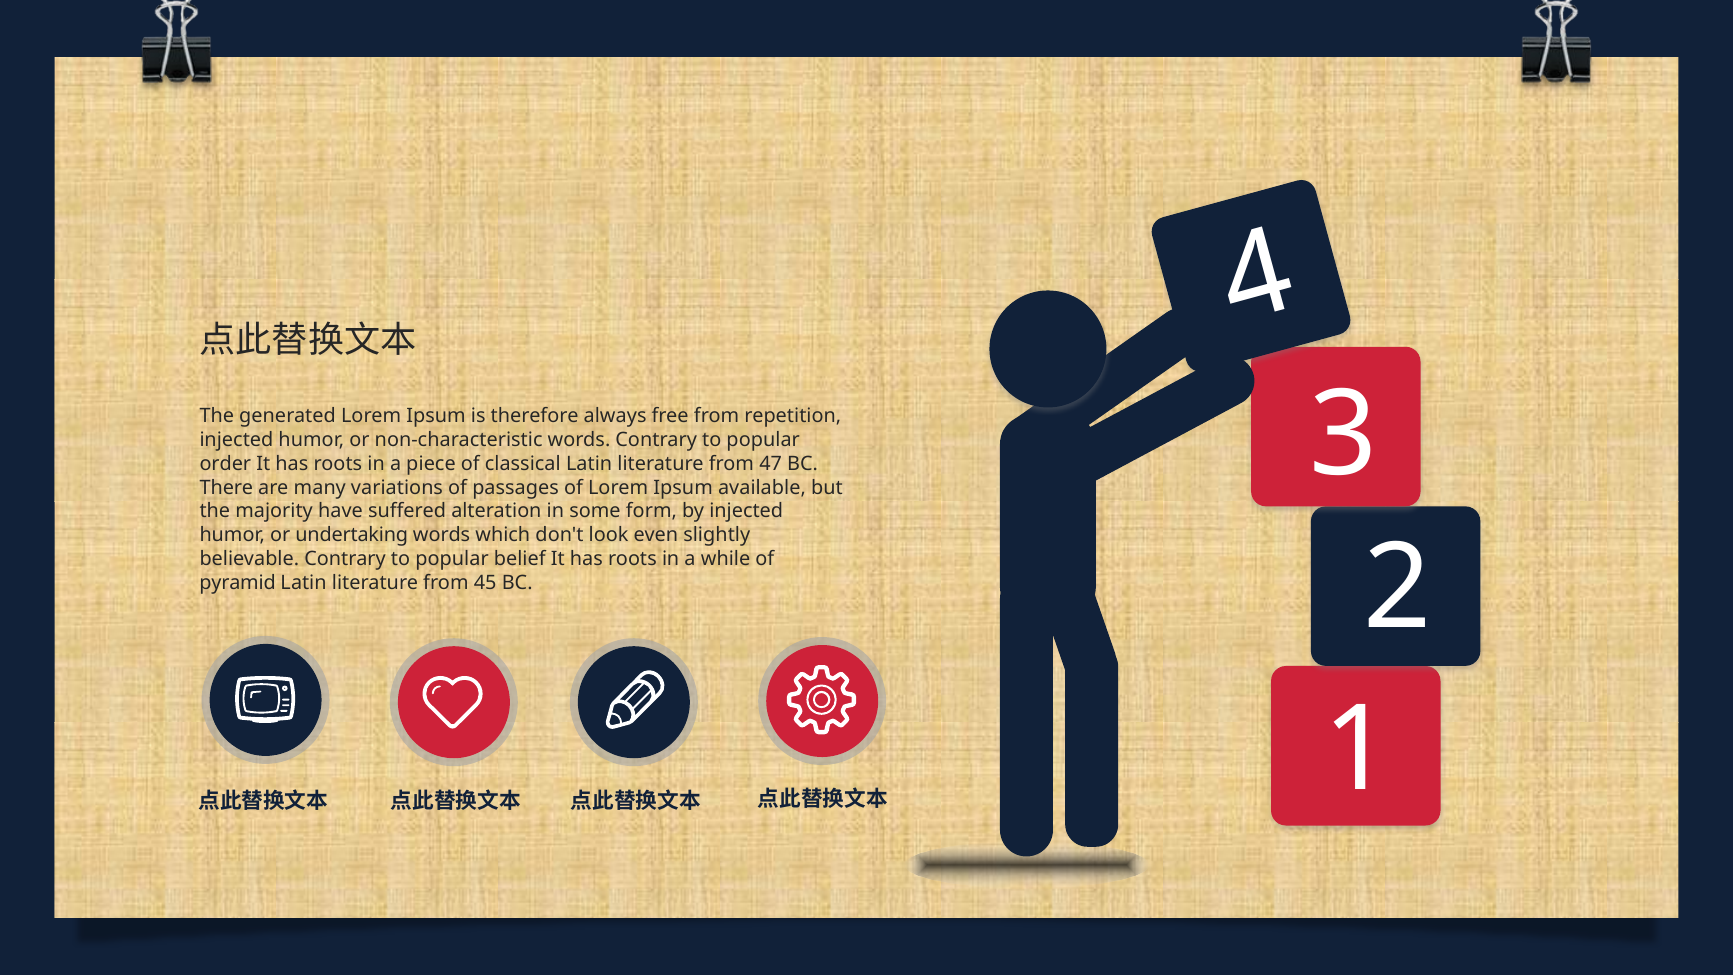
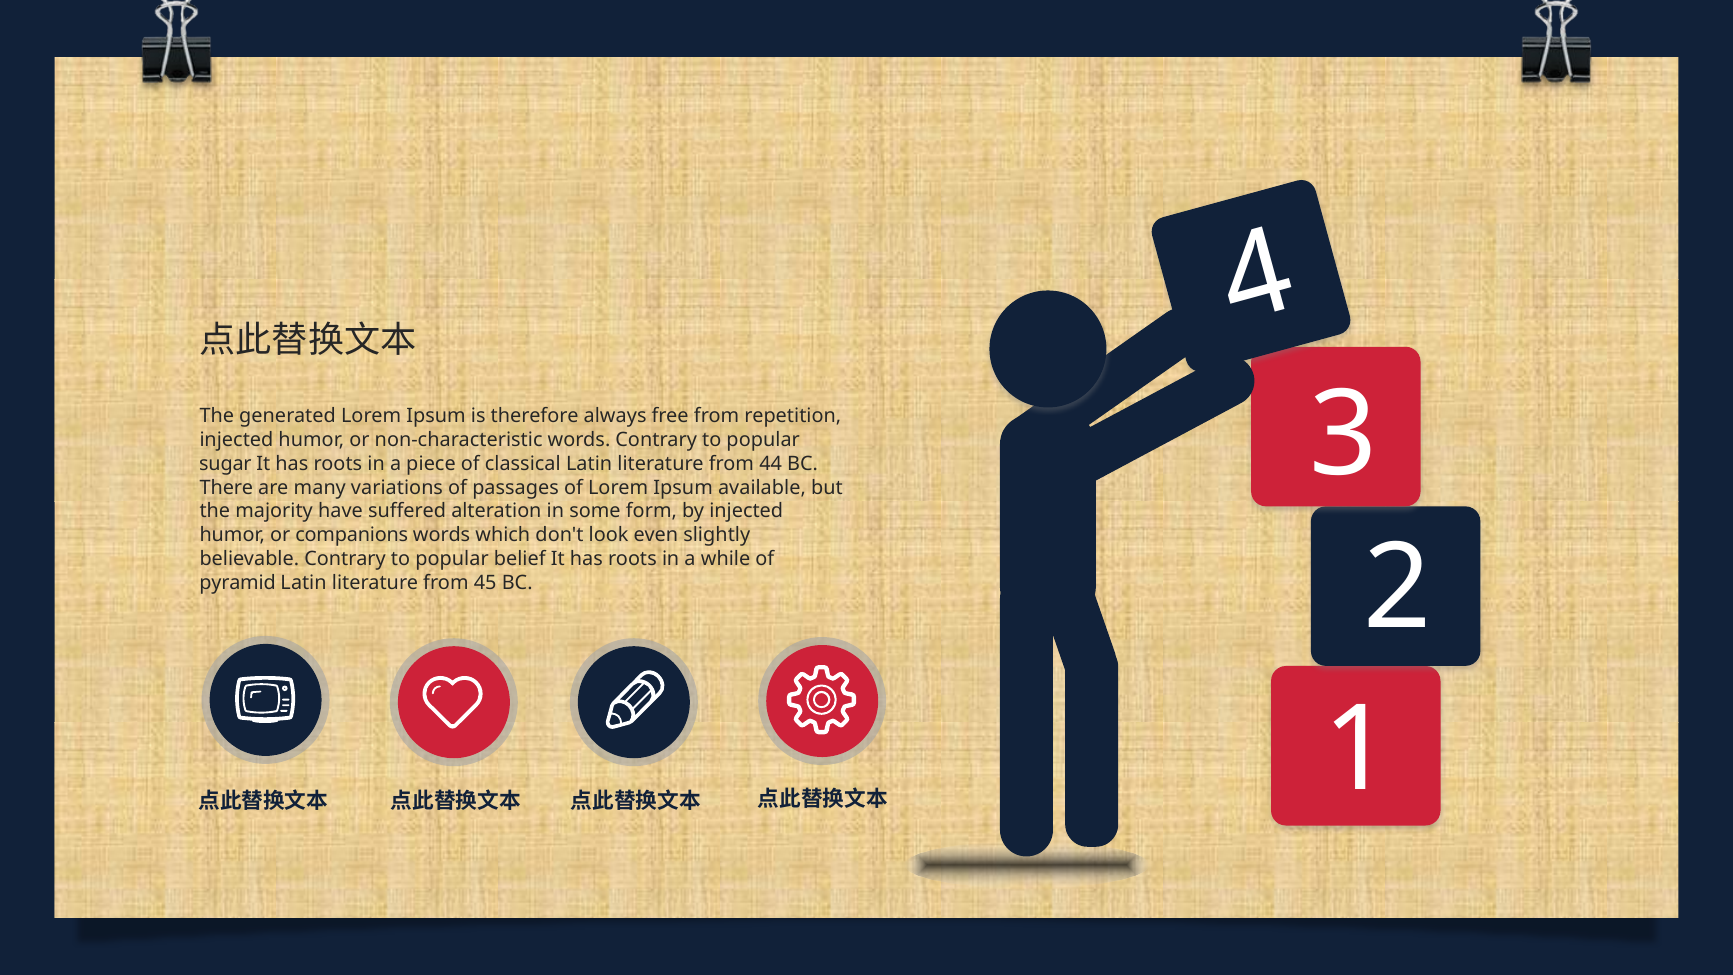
order: order -> sugar
47: 47 -> 44
undertaking: undertaking -> companions
